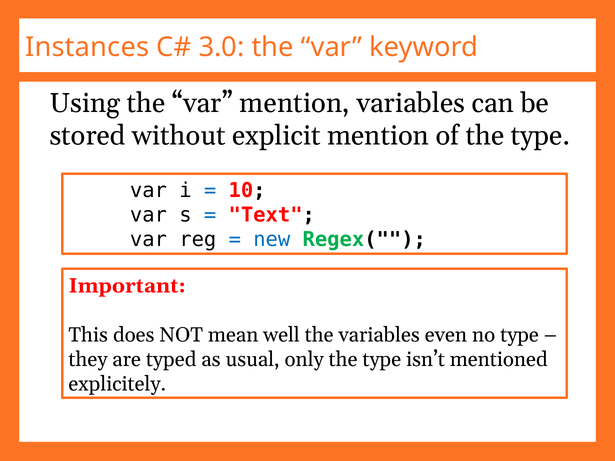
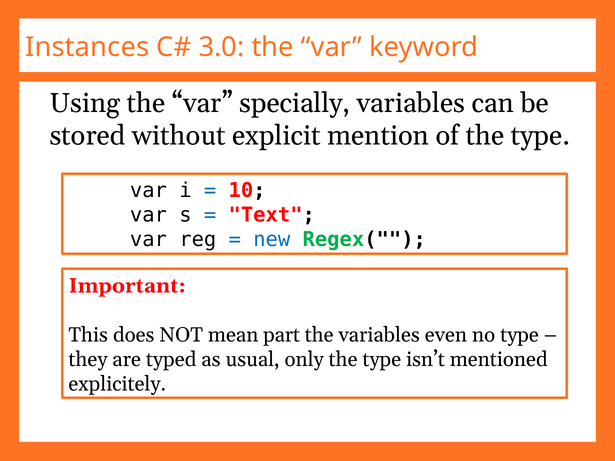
var mention: mention -> specially
well: well -> part
